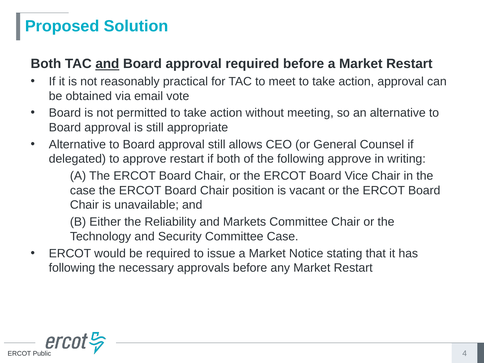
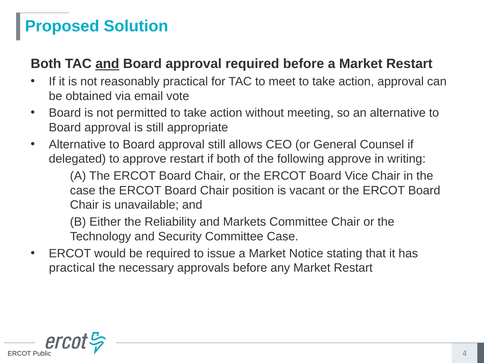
following at (72, 268): following -> practical
